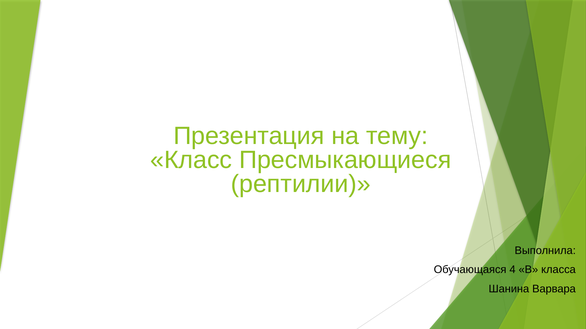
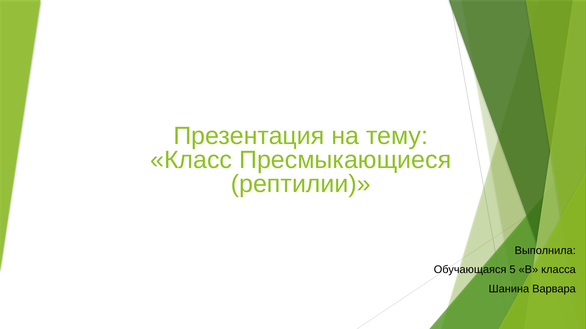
4: 4 -> 5
